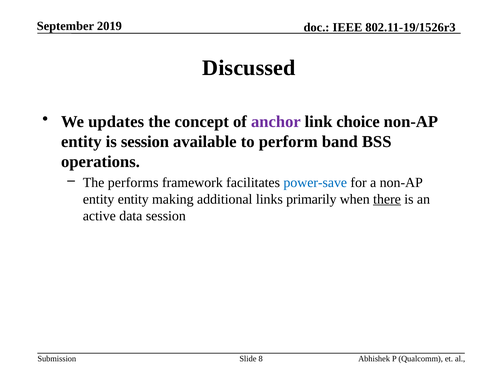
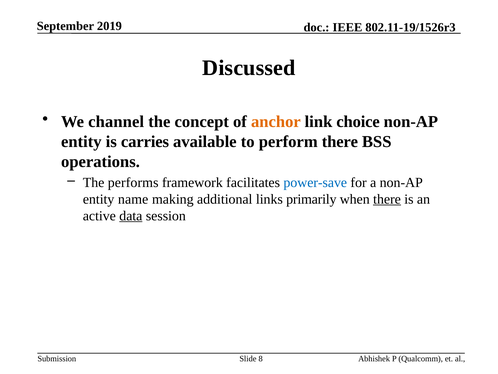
updates: updates -> channel
anchor colour: purple -> orange
is session: session -> carries
perform band: band -> there
entity entity: entity -> name
data underline: none -> present
